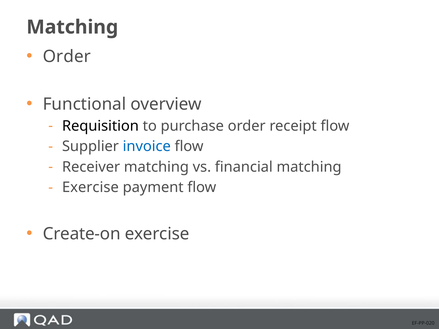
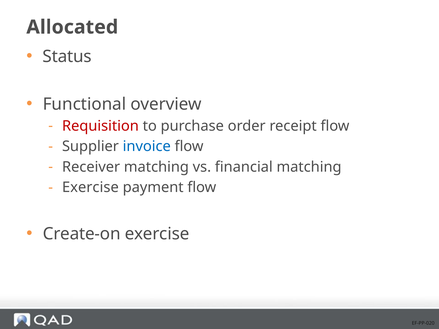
Matching at (72, 27): Matching -> Allocated
Order at (67, 56): Order -> Status
Requisition colour: black -> red
